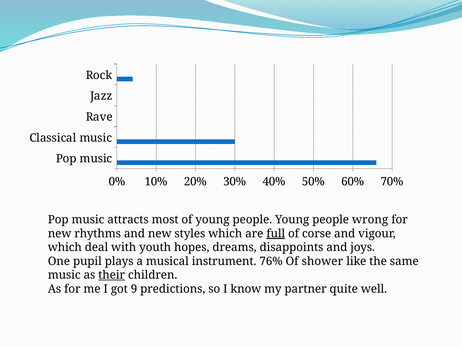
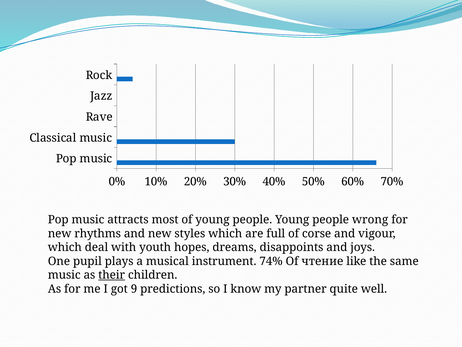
full underline: present -> none
76%: 76% -> 74%
shower: shower -> чтение
